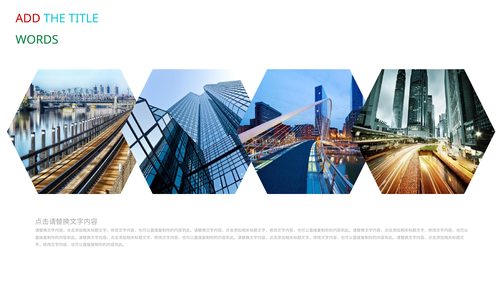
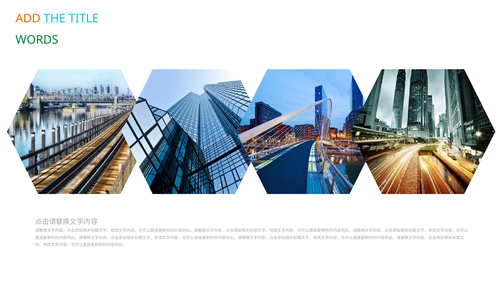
ADD colour: red -> orange
